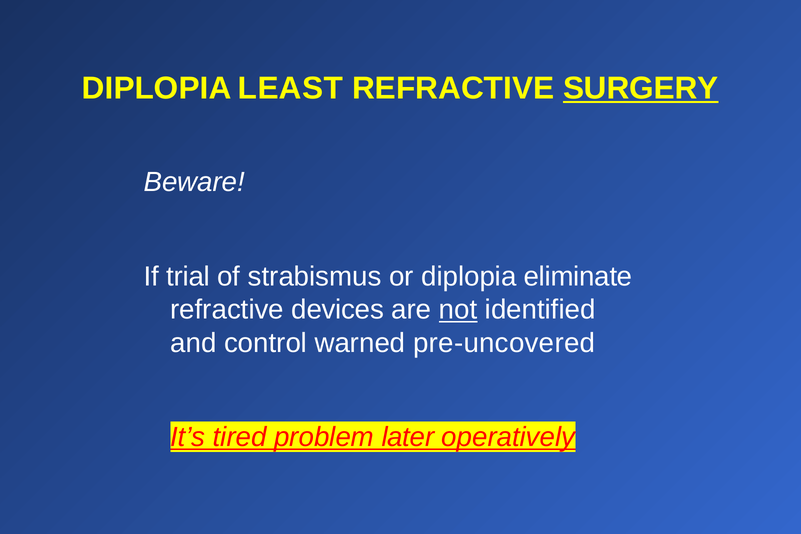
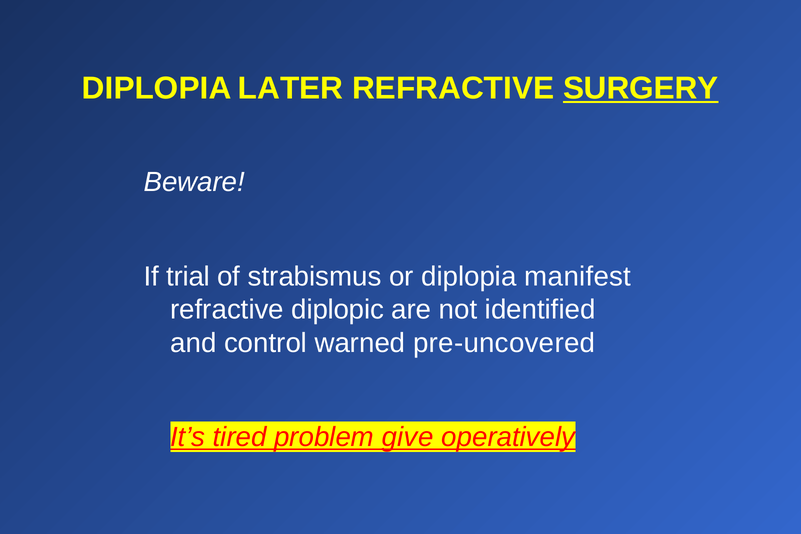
LEAST: LEAST -> LATER
eliminate: eliminate -> manifest
devices: devices -> diplopic
not underline: present -> none
later: later -> give
